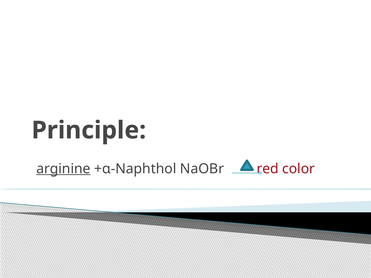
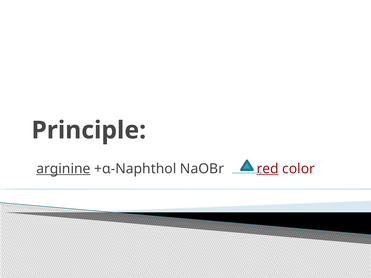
red underline: none -> present
